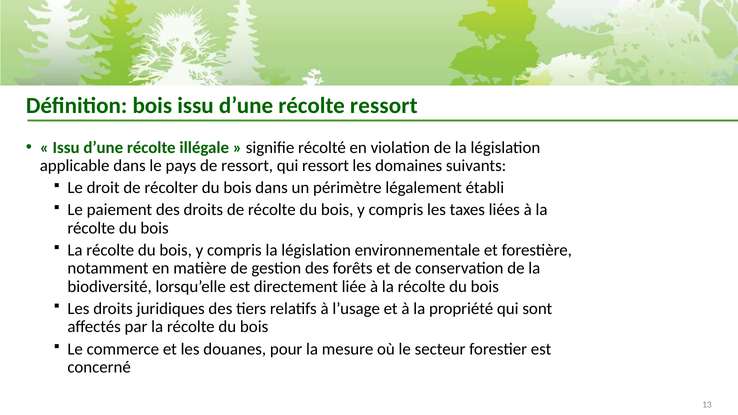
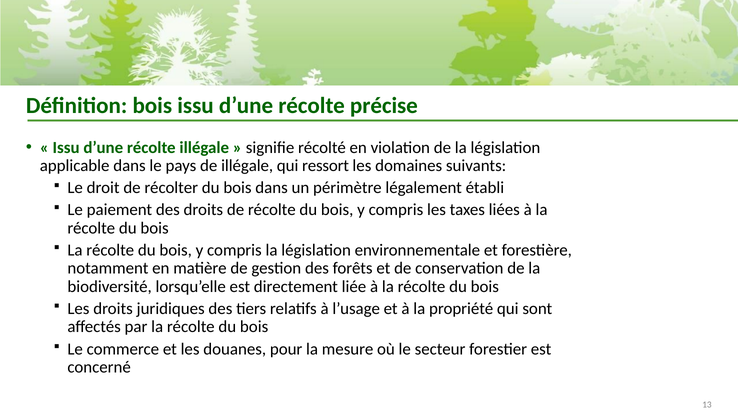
récolte ressort: ressort -> précise
de ressort: ressort -> illégale
